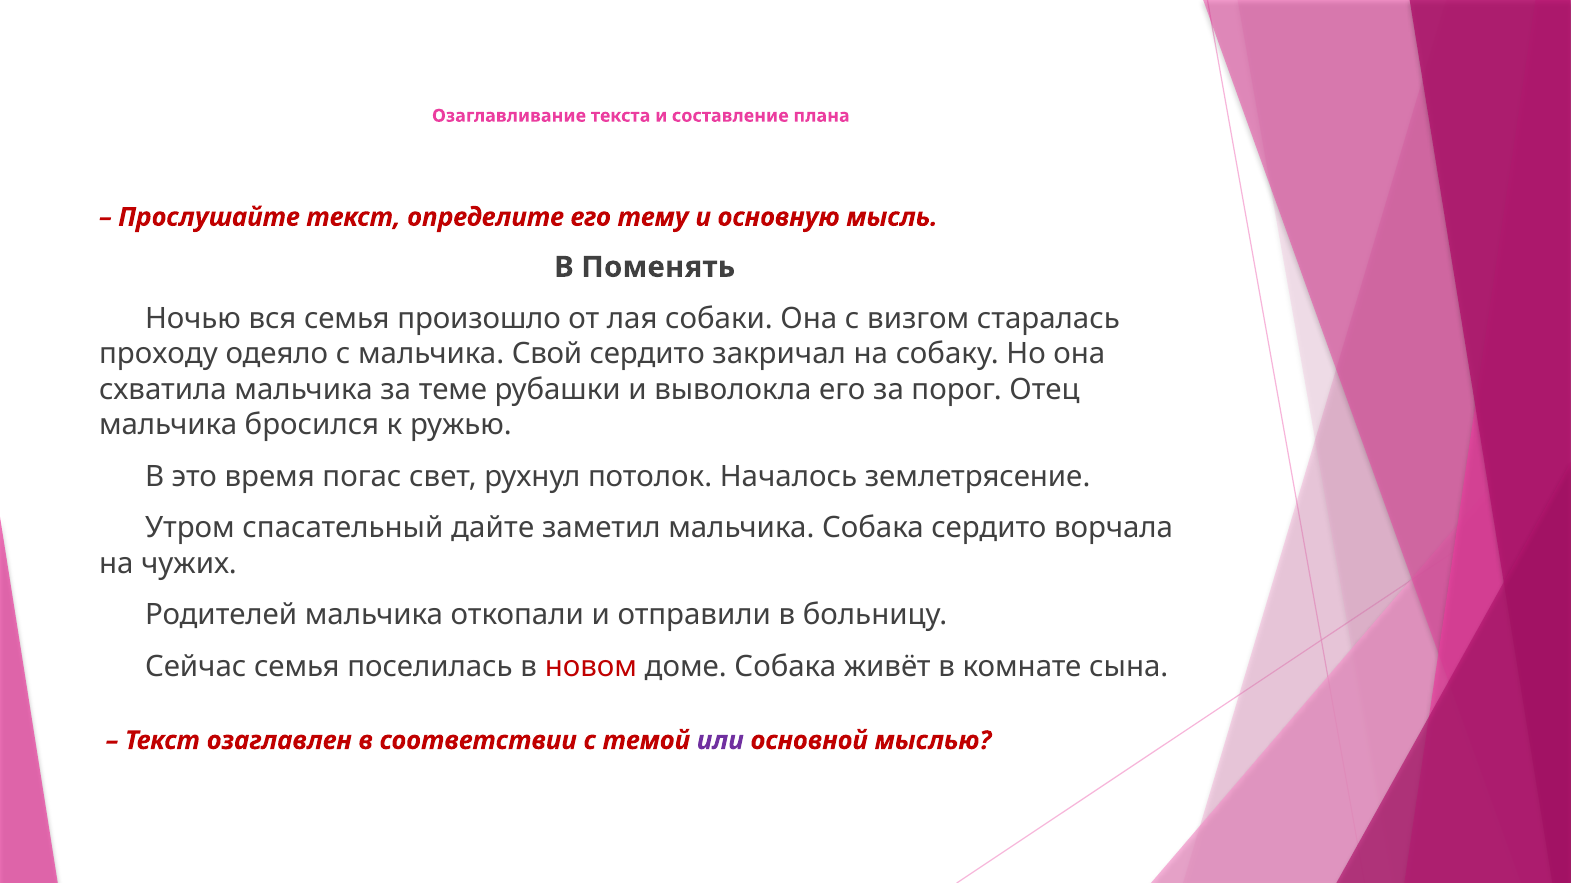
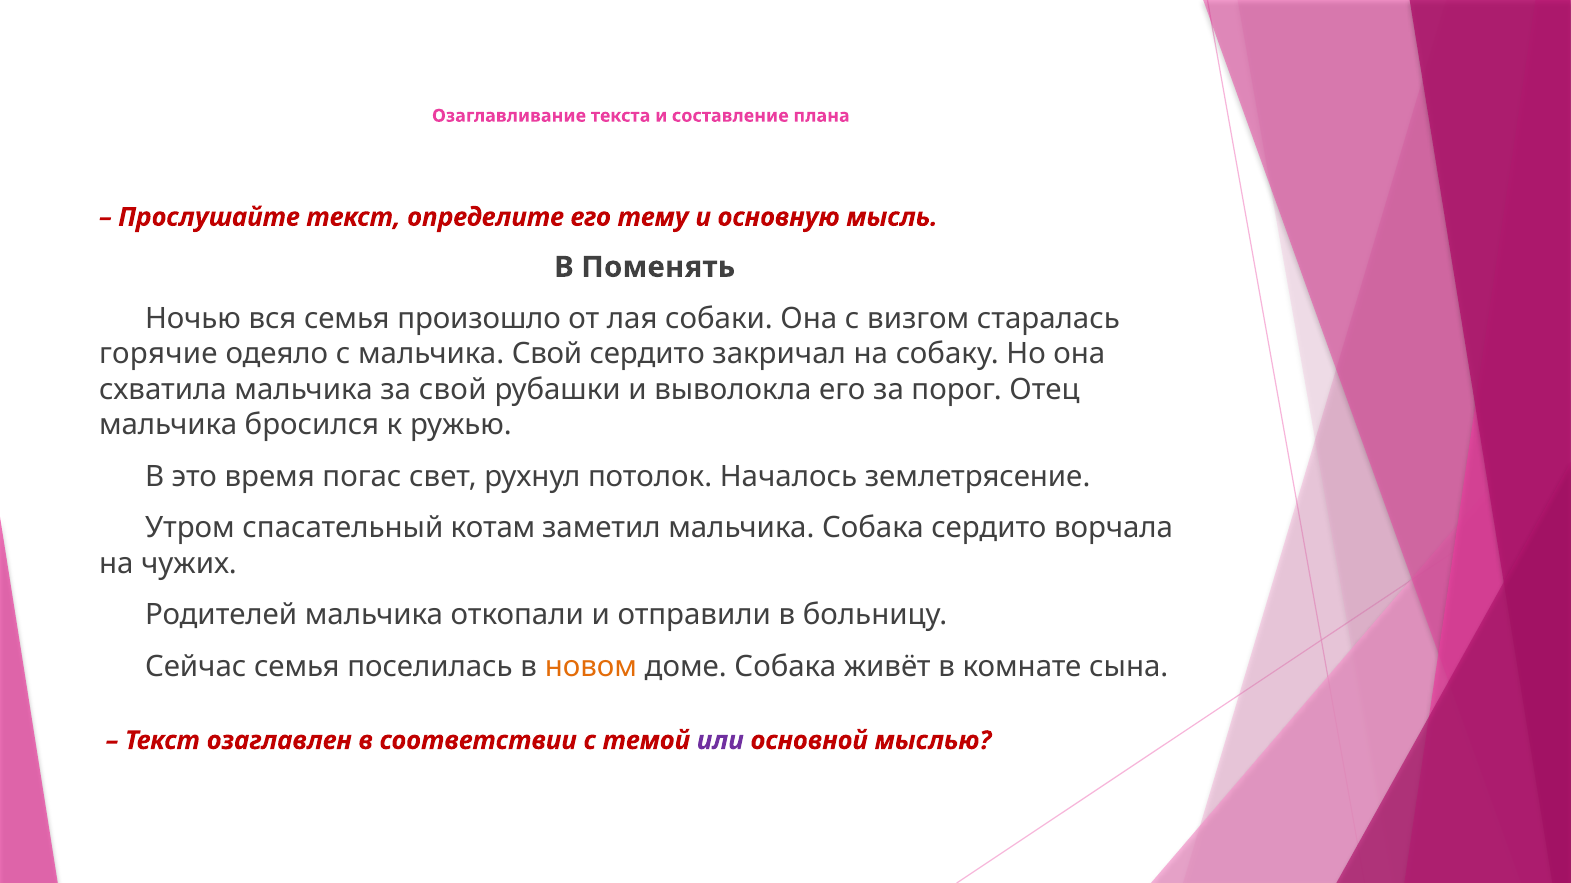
проходу: проходу -> горячие
за теме: теме -> свой
дайте: дайте -> котам
новом colour: red -> orange
